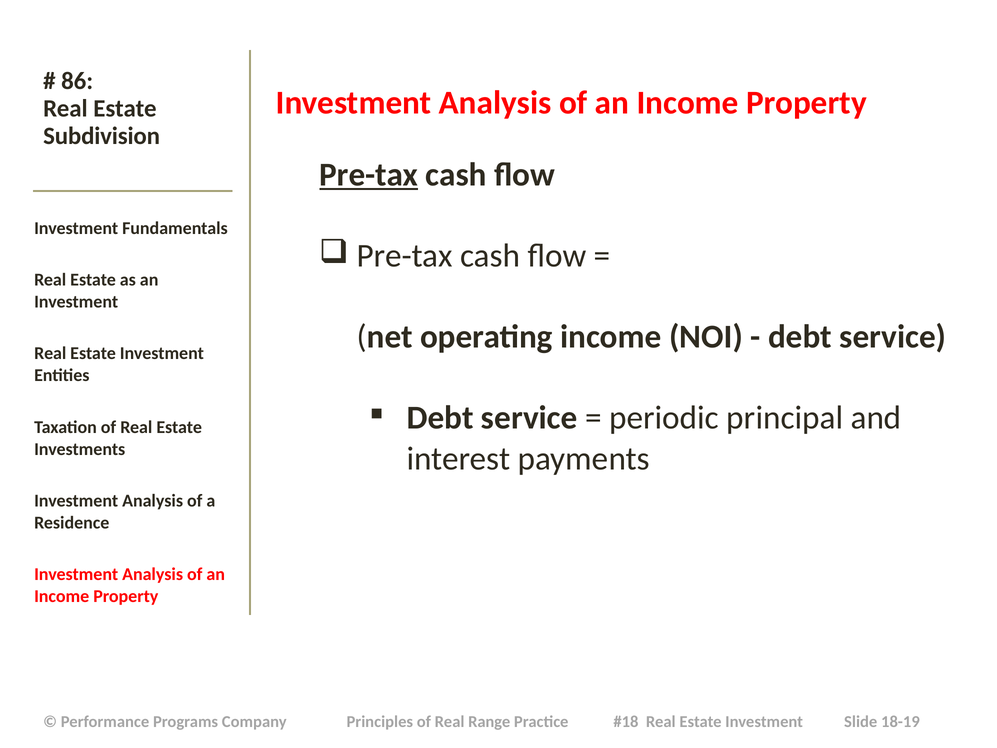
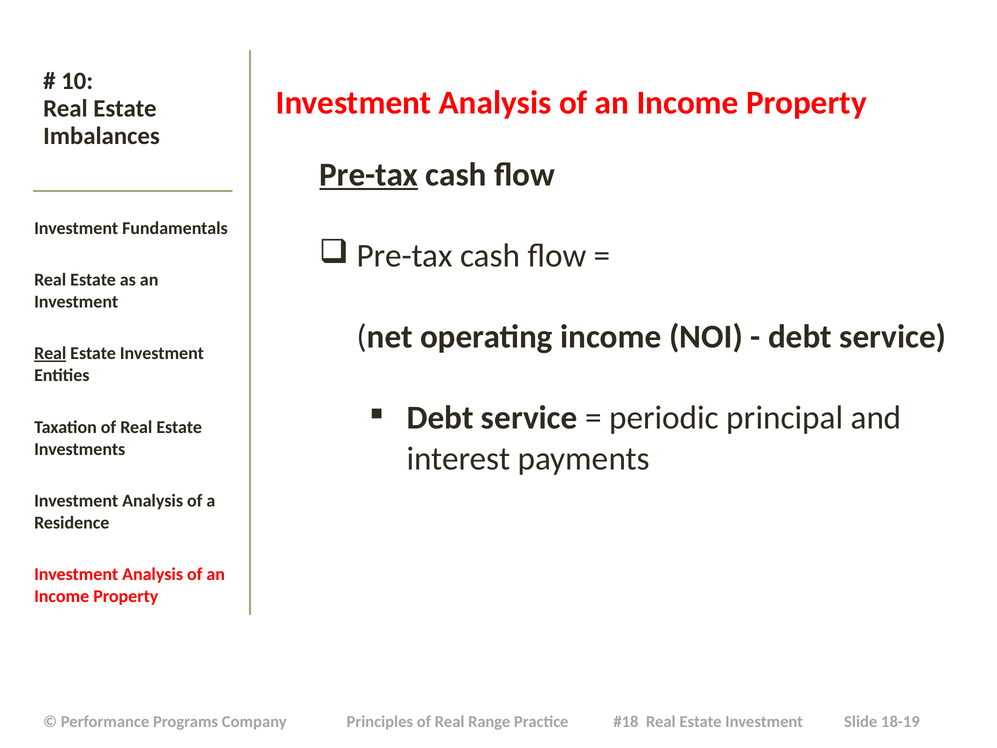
86: 86 -> 10
Subdivision: Subdivision -> Imbalances
Real at (50, 353) underline: none -> present
